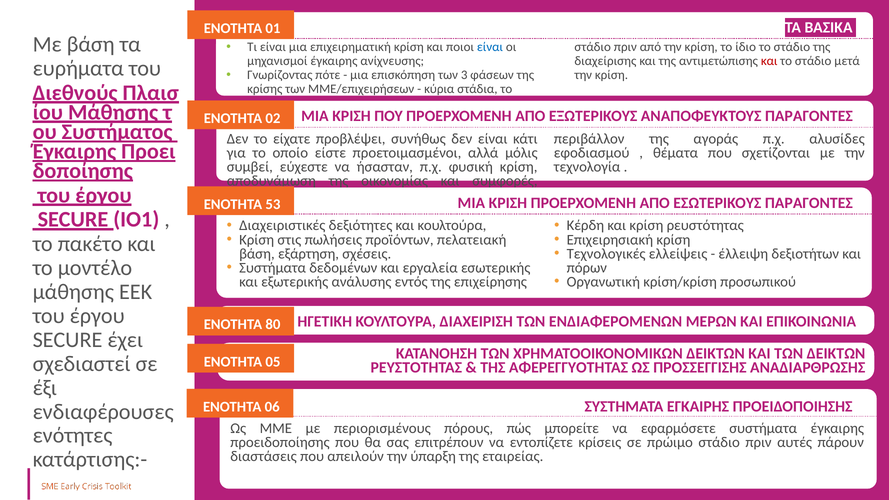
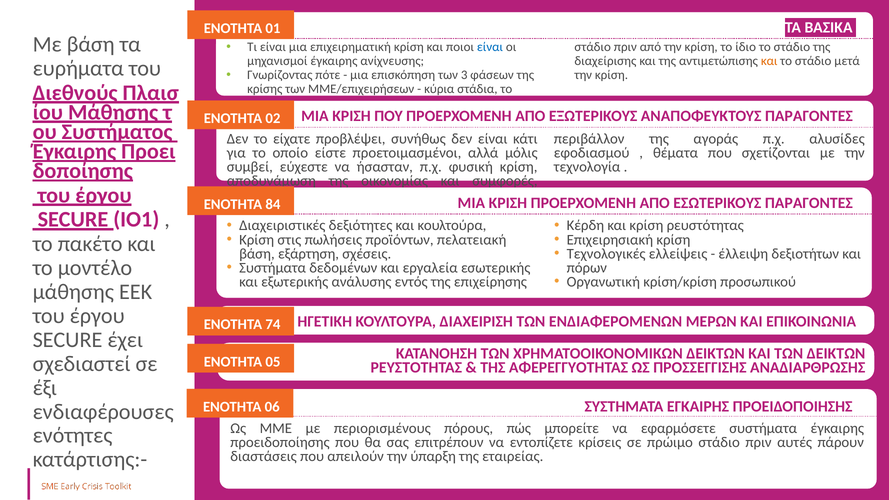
και at (769, 61) colour: red -> orange
53: 53 -> 84
80: 80 -> 74
